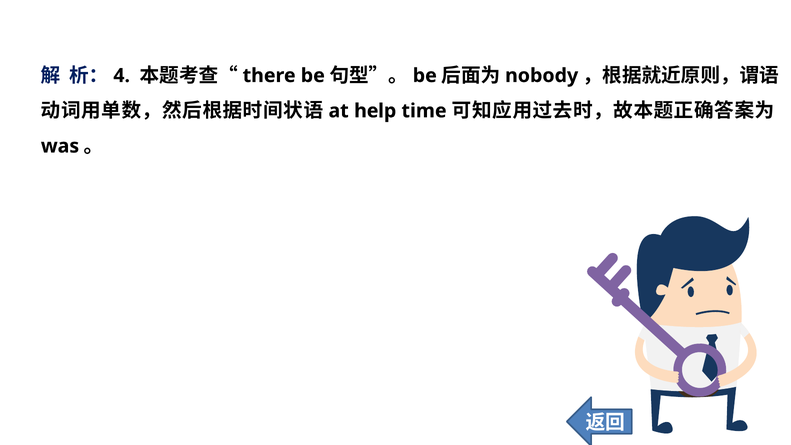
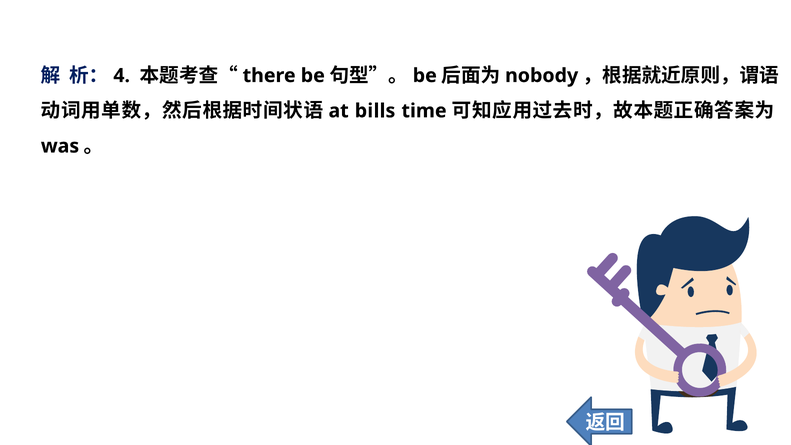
help: help -> bills
